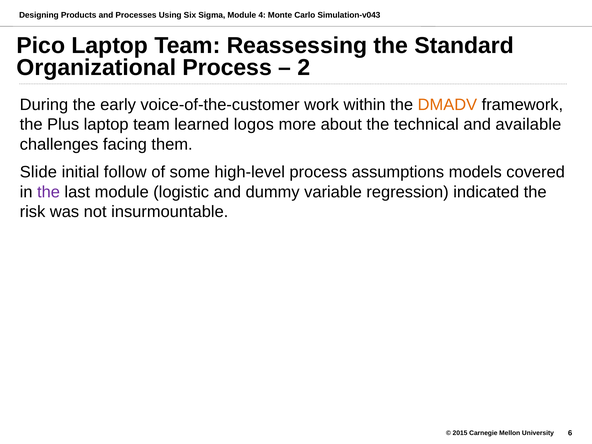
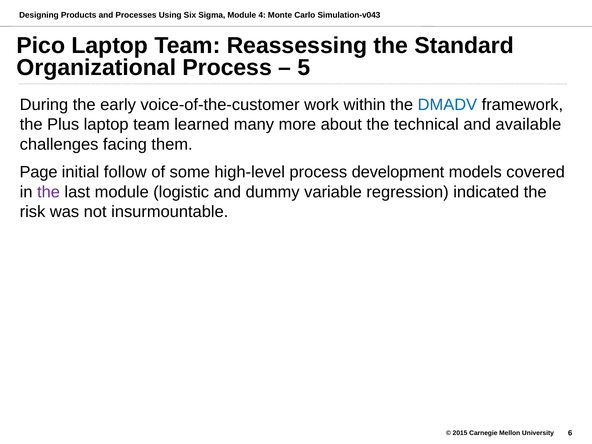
2: 2 -> 5
DMADV colour: orange -> blue
logos: logos -> many
Slide: Slide -> Page
assumptions: assumptions -> development
